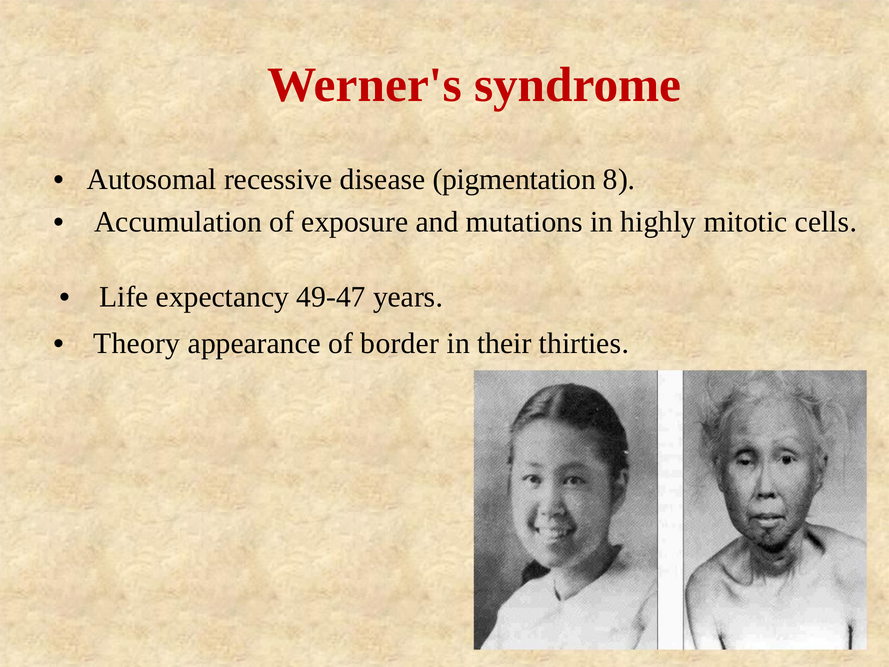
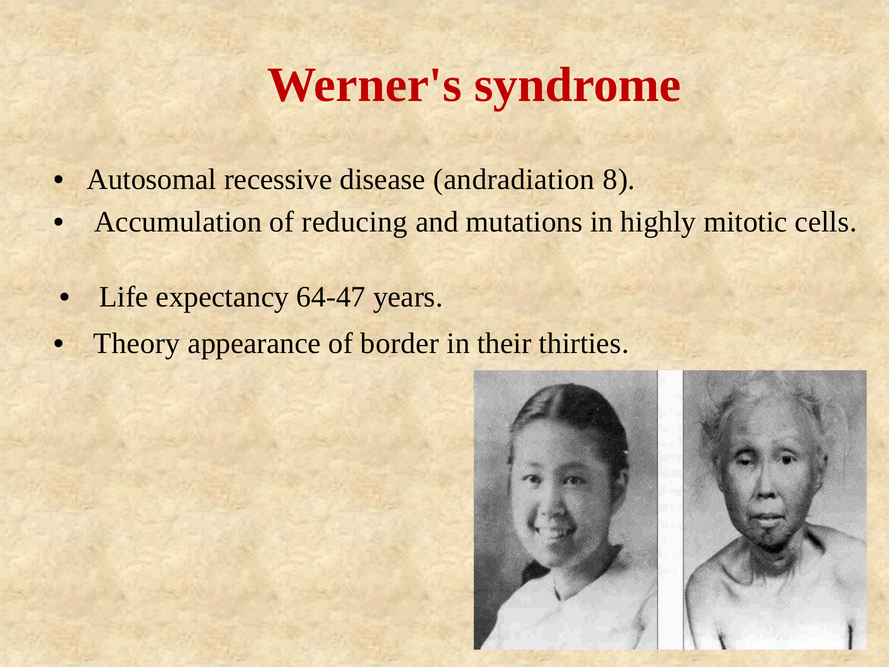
pigmentation: pigmentation -> andradiation
exposure: exposure -> reducing
49-47: 49-47 -> 64-47
